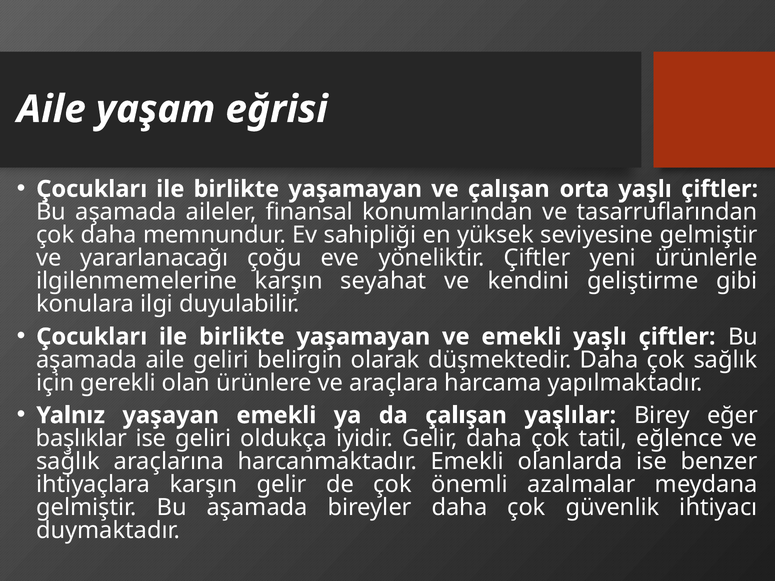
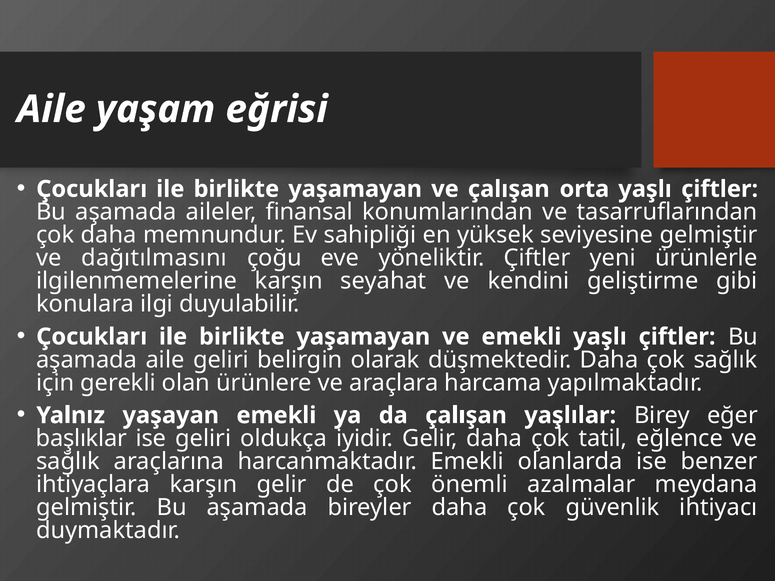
yararlanacağı: yararlanacağı -> dağıtılmasını
